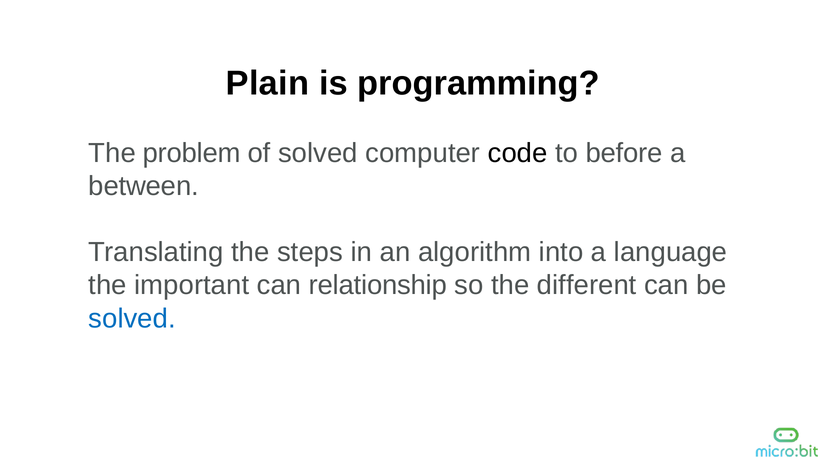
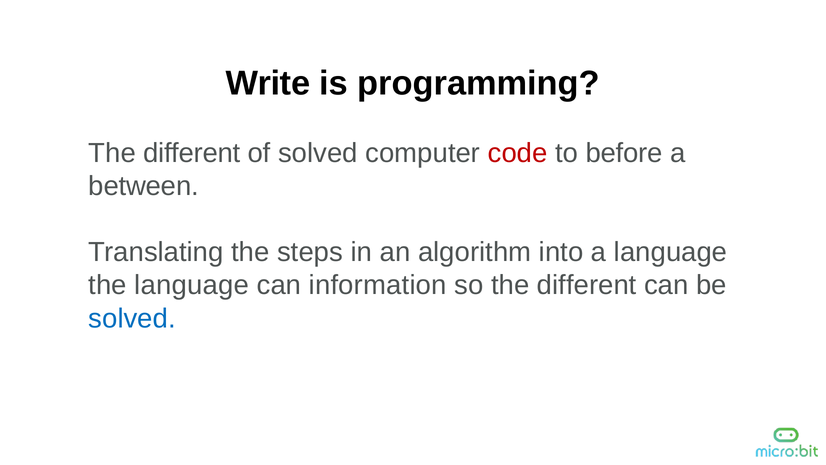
Plain: Plain -> Write
problem at (192, 153): problem -> different
code colour: black -> red
the important: important -> language
relationship: relationship -> information
